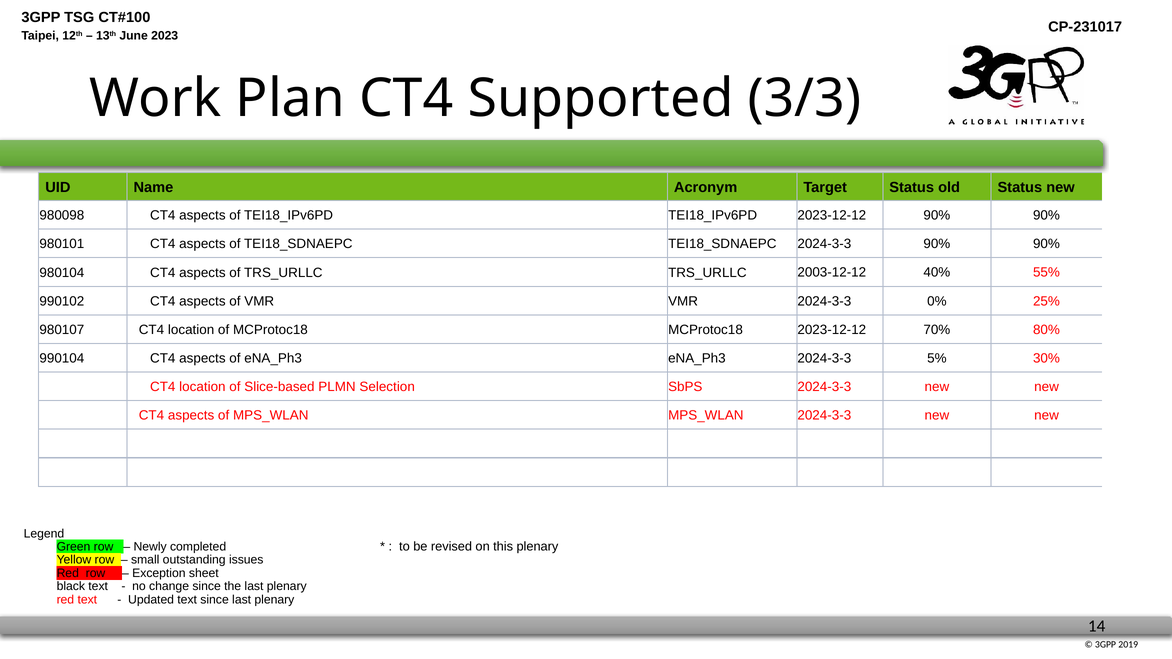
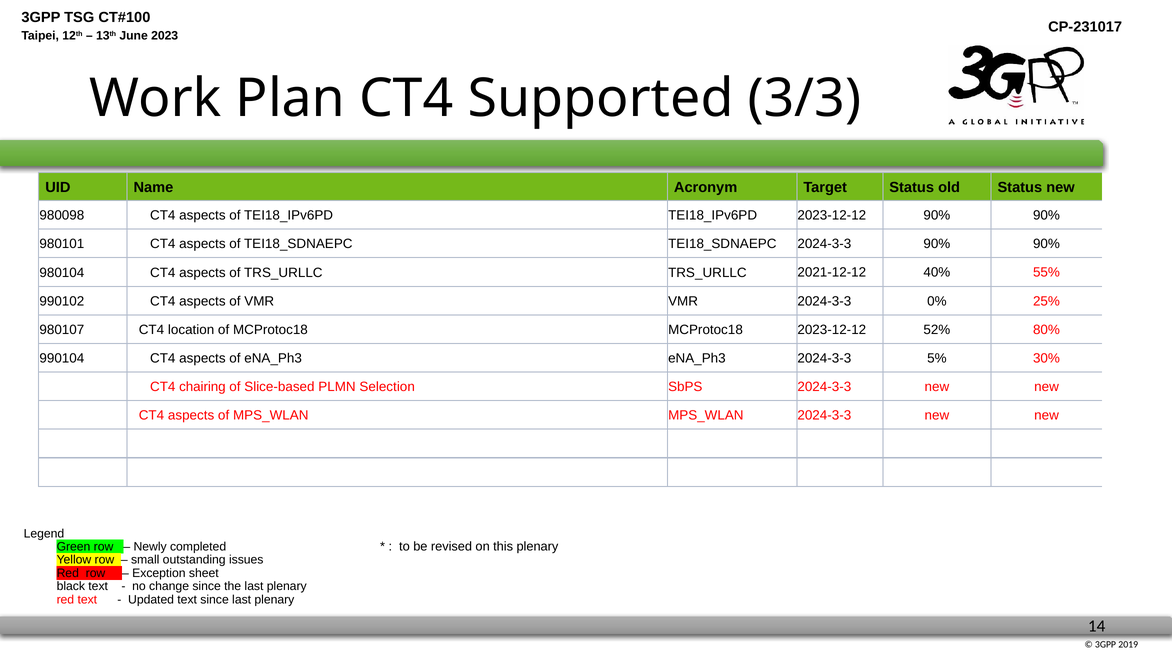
2003-12-12: 2003-12-12 -> 2021-12-12
70%: 70% -> 52%
location at (202, 387): location -> chairing
